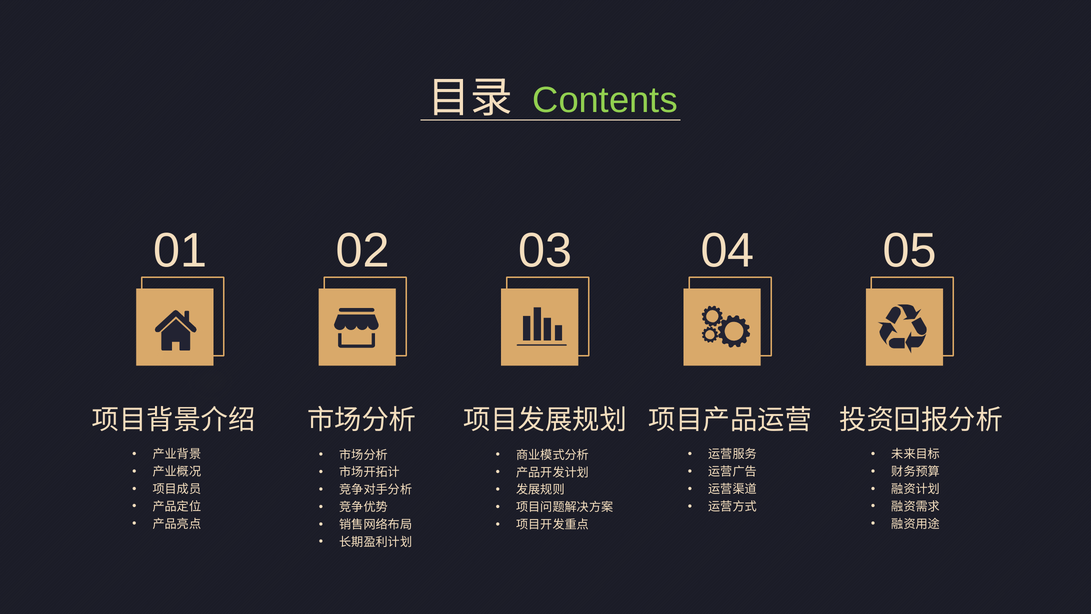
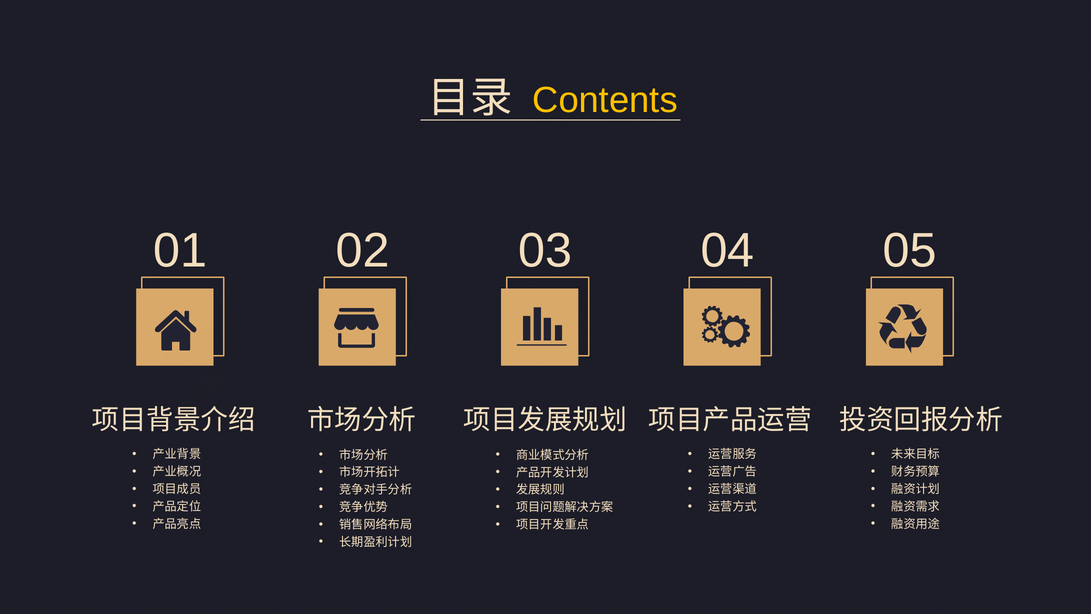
Contents colour: light green -> yellow
